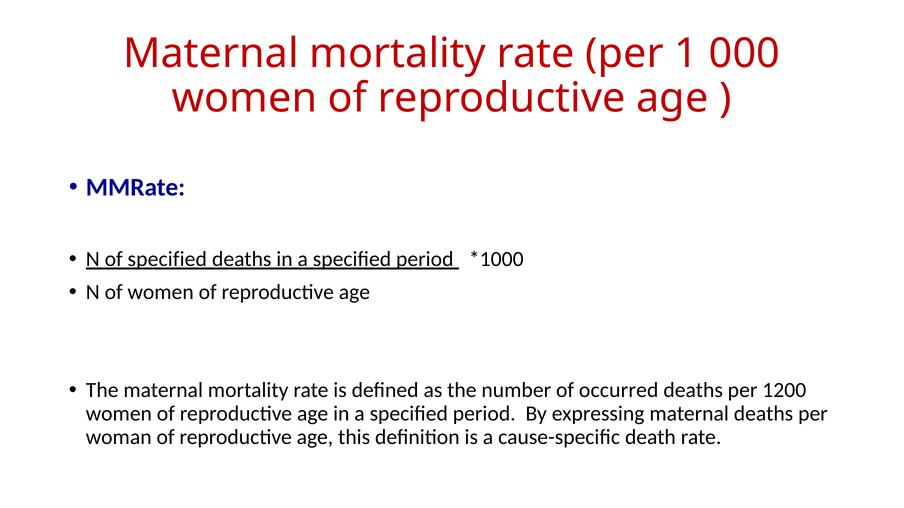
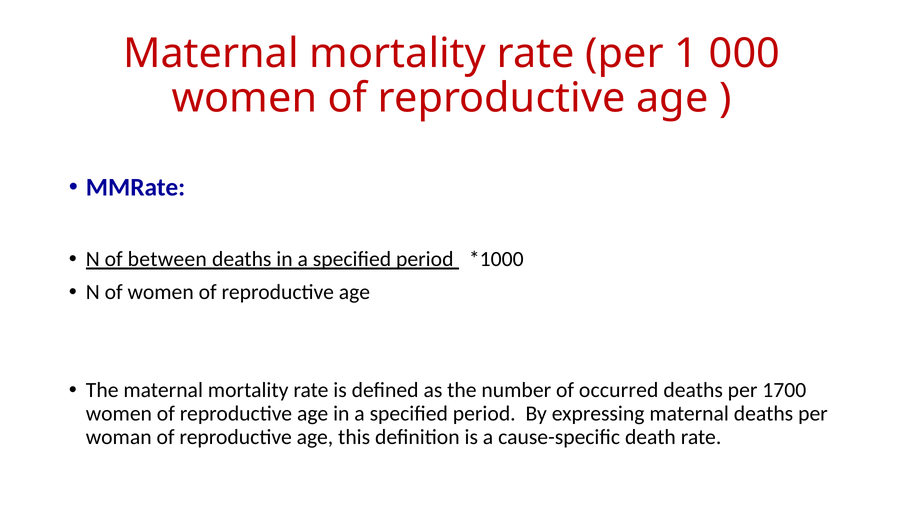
of specified: specified -> between
1200: 1200 -> 1700
